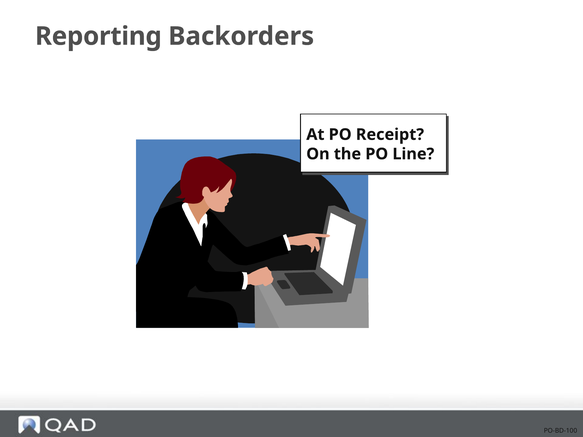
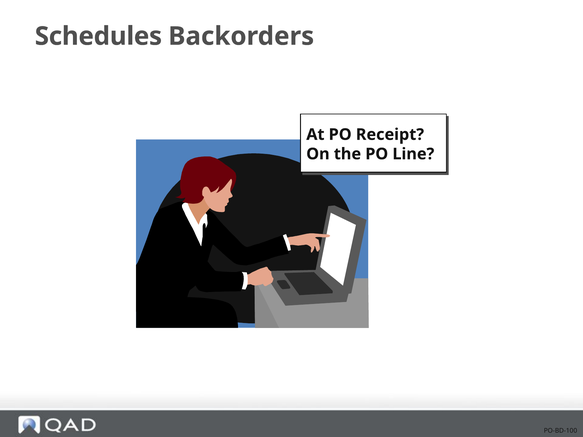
Reporting: Reporting -> Schedules
